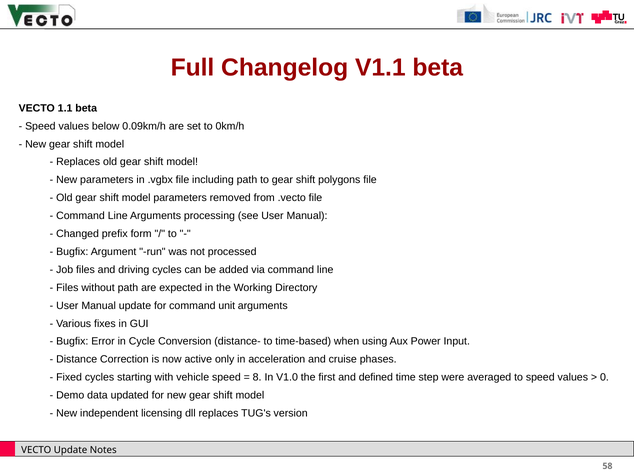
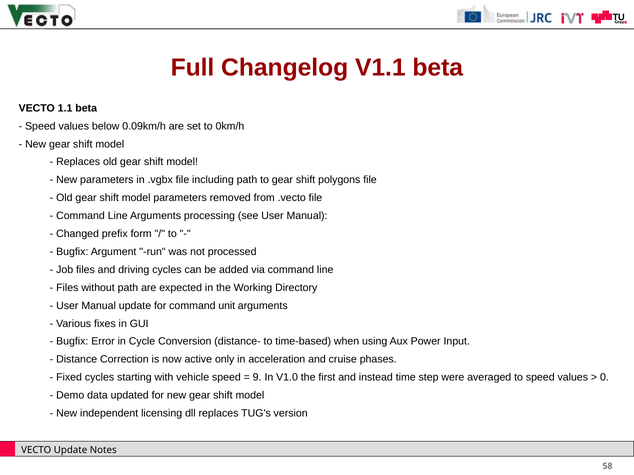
8: 8 -> 9
defined: defined -> instead
